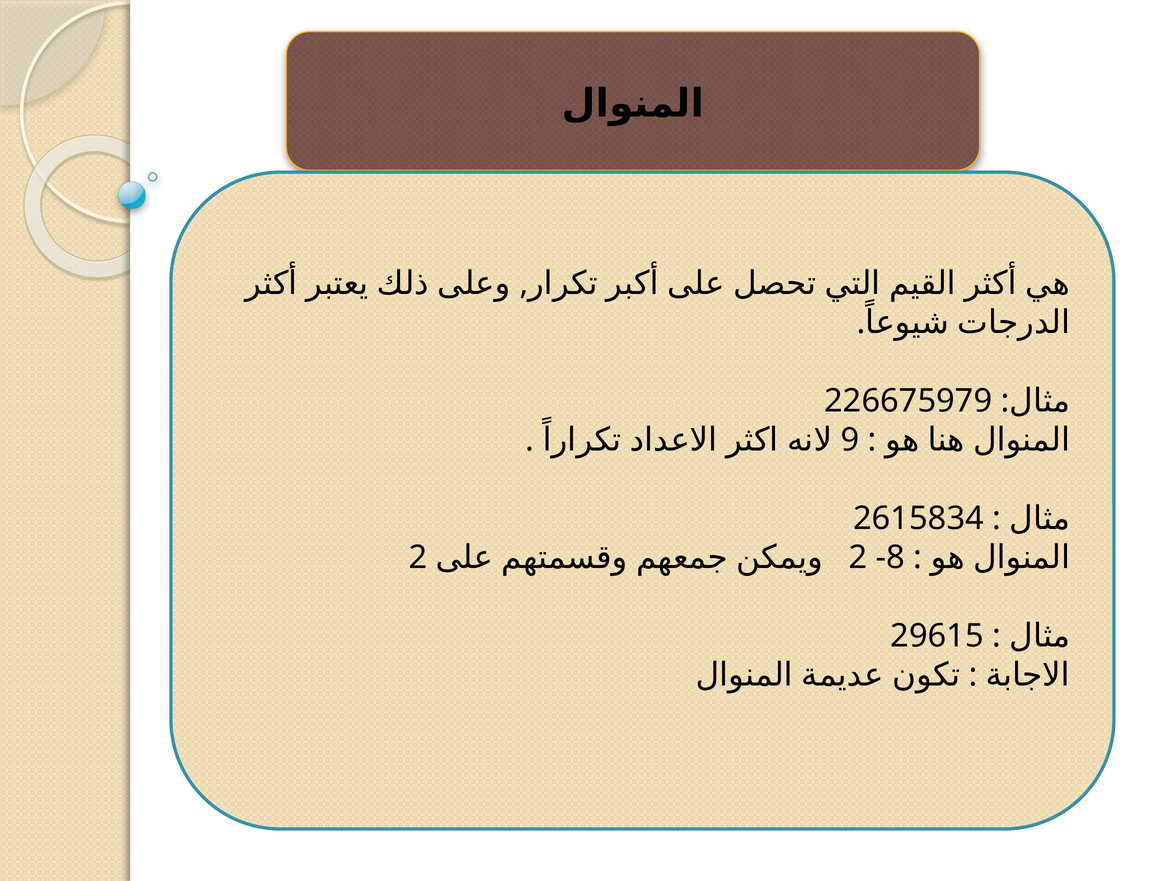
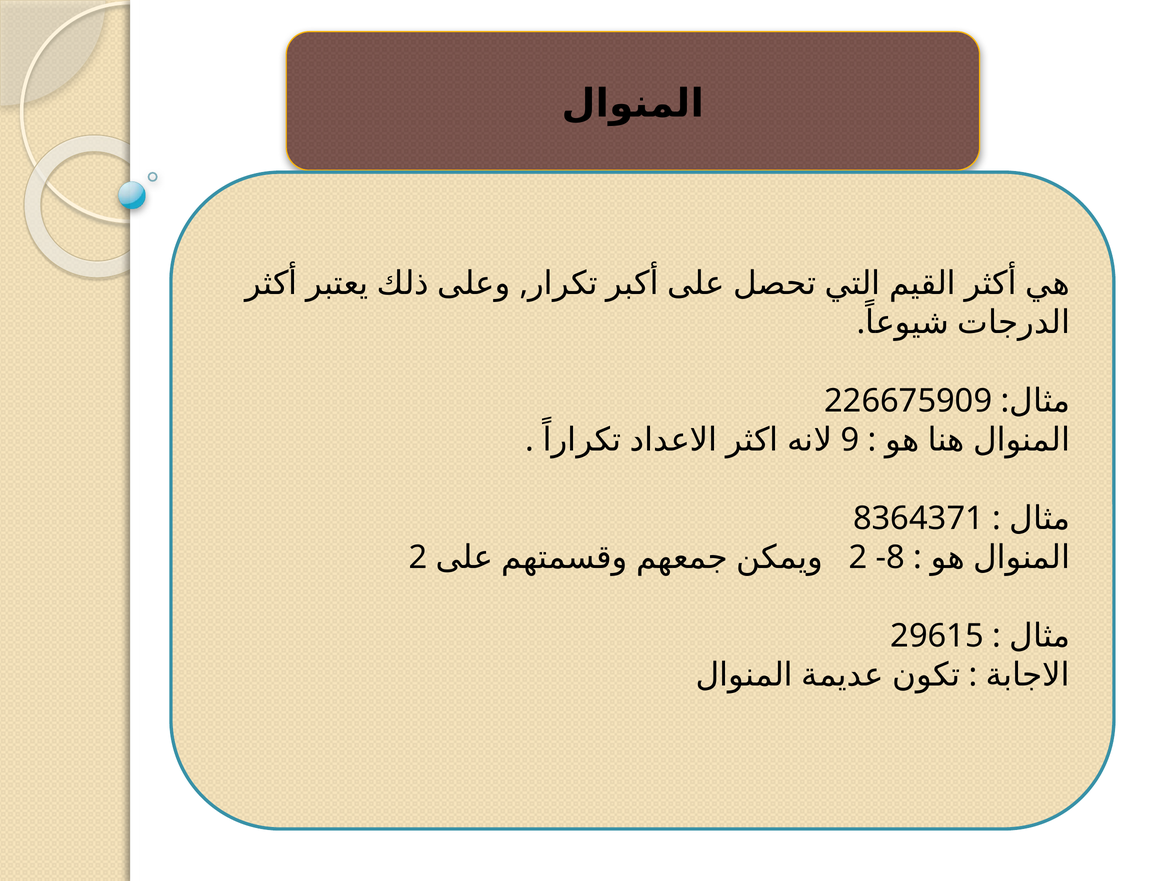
226675979: 226675979 -> 226675909
2615834: 2615834 -> 8364371
